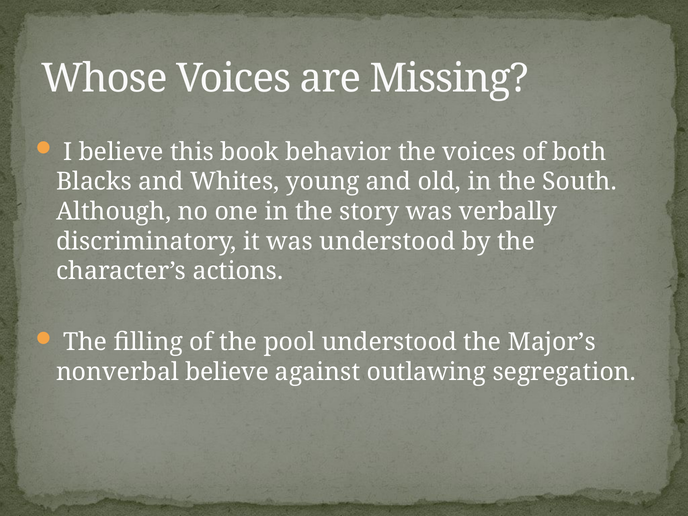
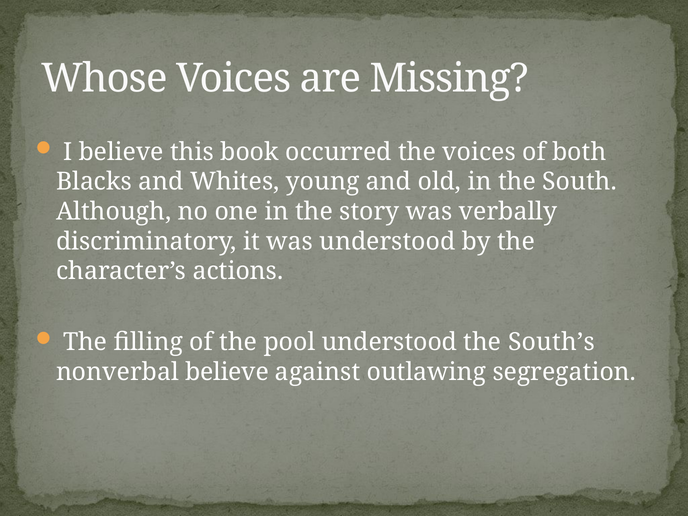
behavior: behavior -> occurred
Major’s: Major’s -> South’s
